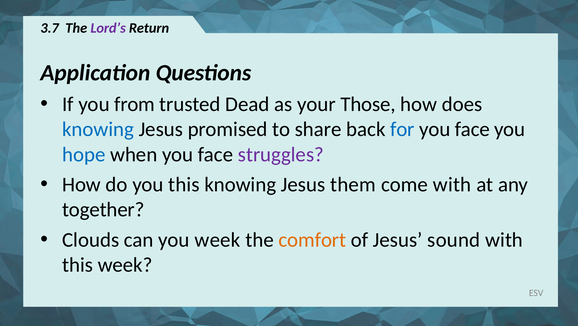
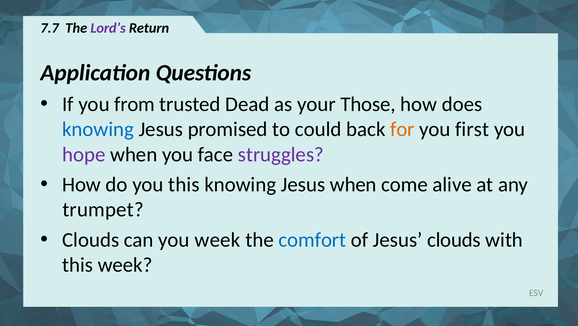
3.7: 3.7 -> 7.7
share: share -> could
for colour: blue -> orange
face at (472, 129): face -> first
hope colour: blue -> purple
Jesus them: them -> when
come with: with -> alive
together: together -> trumpet
comfort colour: orange -> blue
Jesus sound: sound -> clouds
